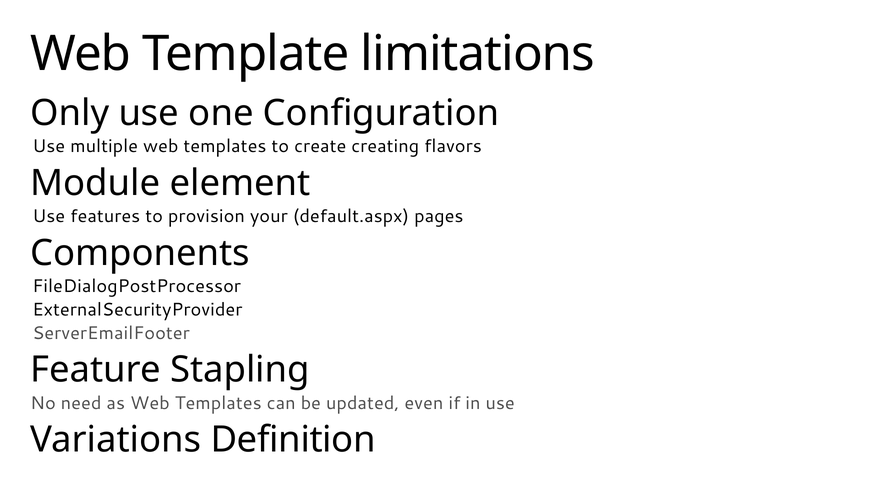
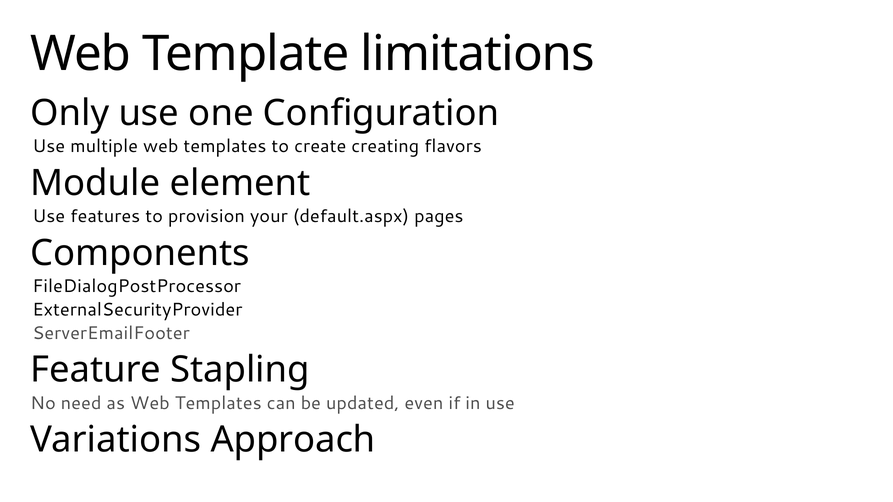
Definition: Definition -> Approach
